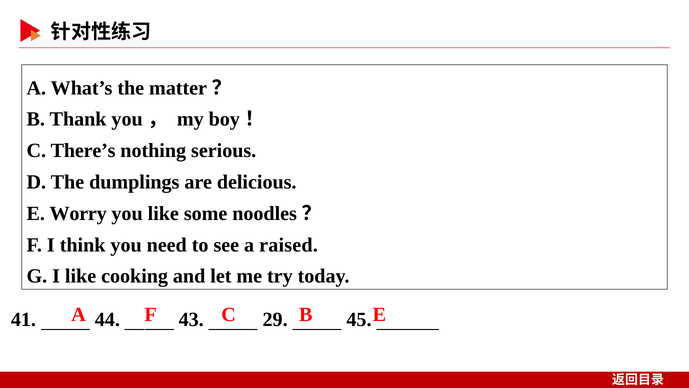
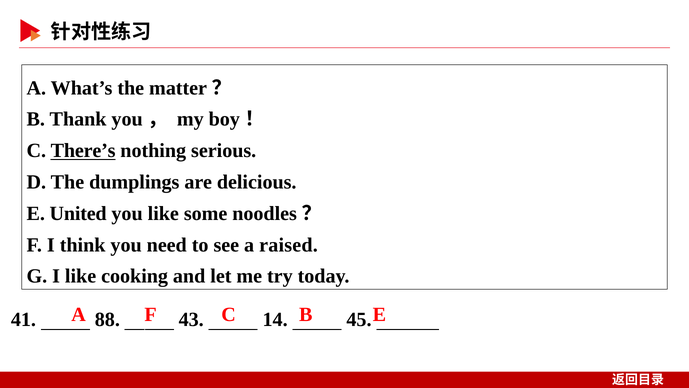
There’s underline: none -> present
Worry: Worry -> United
44: 44 -> 88
29: 29 -> 14
